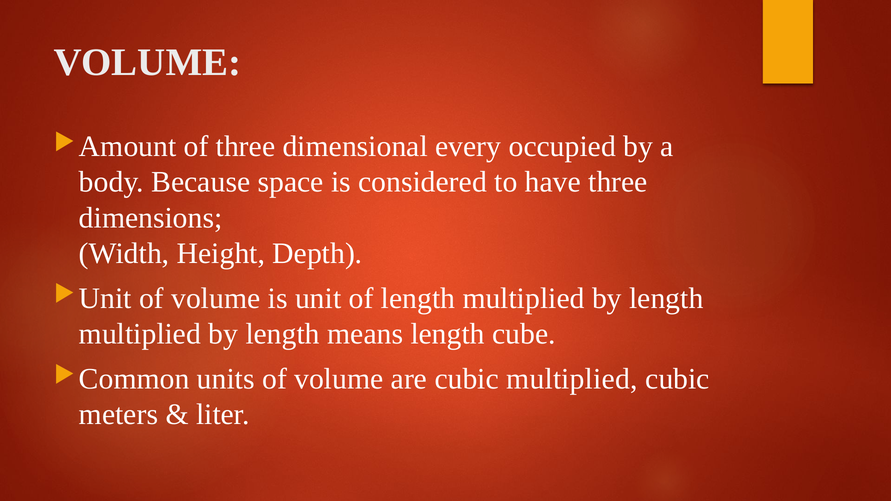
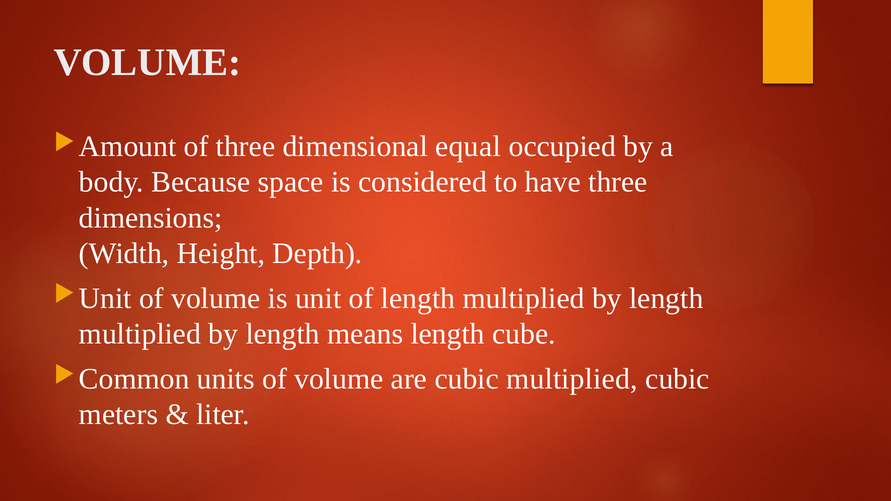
every: every -> equal
